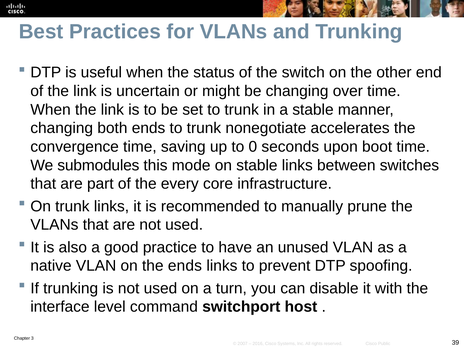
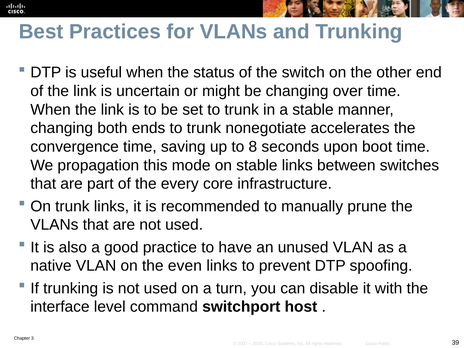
0: 0 -> 8
submodules: submodules -> propagation
the ends: ends -> even
